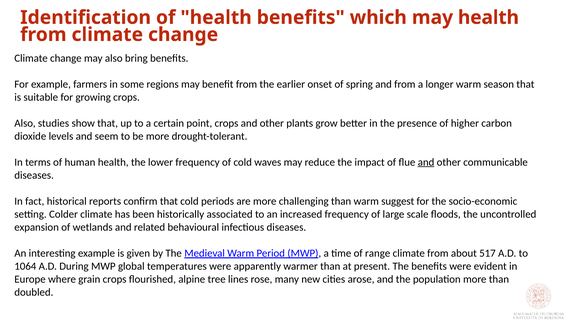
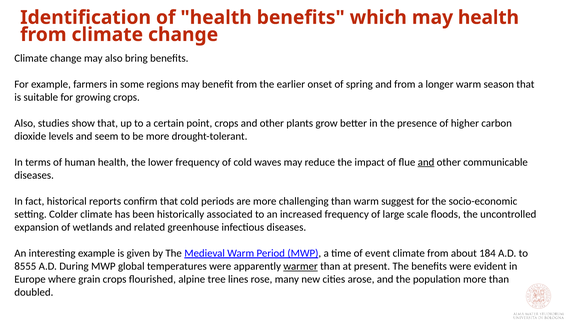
behavioural: behavioural -> greenhouse
range: range -> event
517: 517 -> 184
1064: 1064 -> 8555
warmer underline: none -> present
